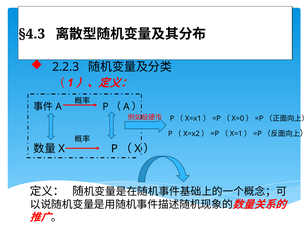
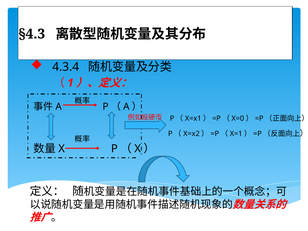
2.2.3: 2.2.3 -> 4.3.4
